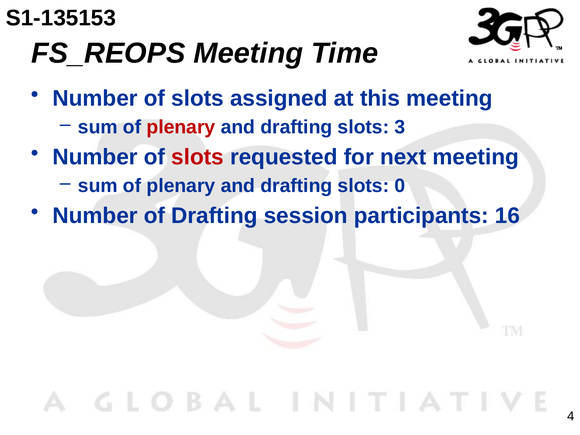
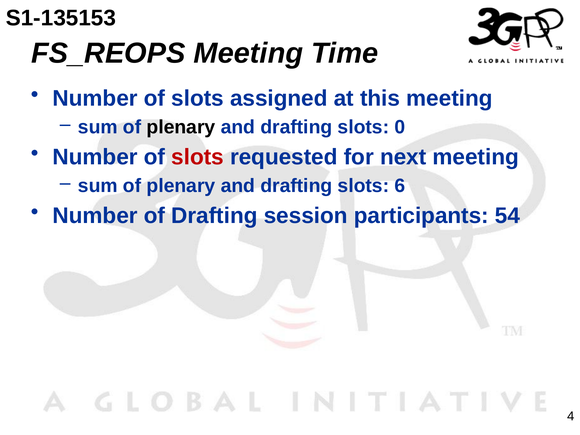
plenary at (181, 127) colour: red -> black
3: 3 -> 0
0: 0 -> 6
16: 16 -> 54
